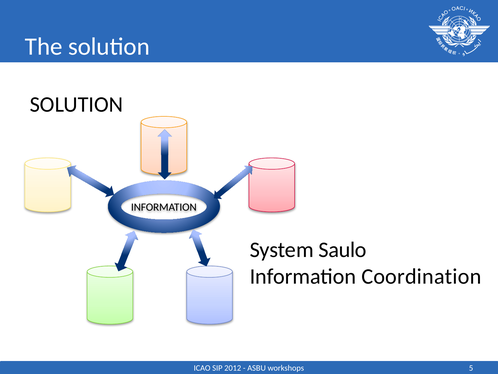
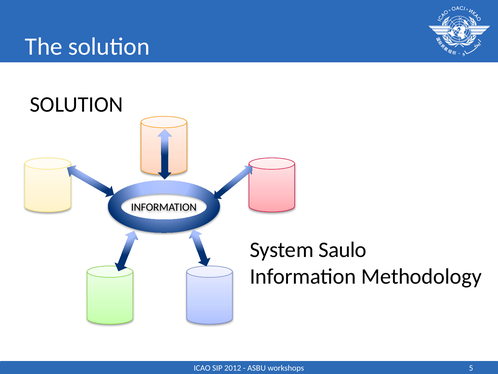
Coordination: Coordination -> Methodology
